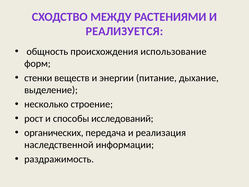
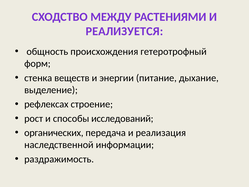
использование: использование -> гетеротрофный
стенки: стенки -> стенка
несколько: несколько -> рефлексах
